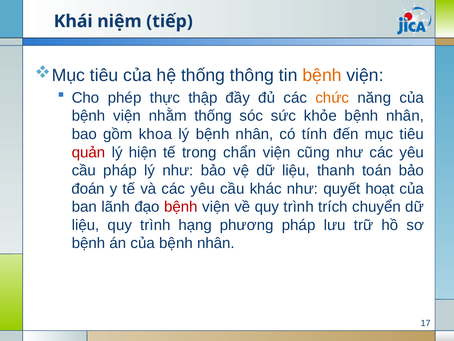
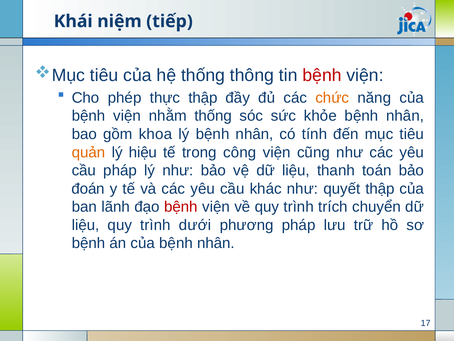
bệnh at (322, 75) colour: orange -> red
quản colour: red -> orange
hiện: hiện -> hiệu
chẩn: chẩn -> công
quyết hoạt: hoạt -> thập
hạng: hạng -> dưới
